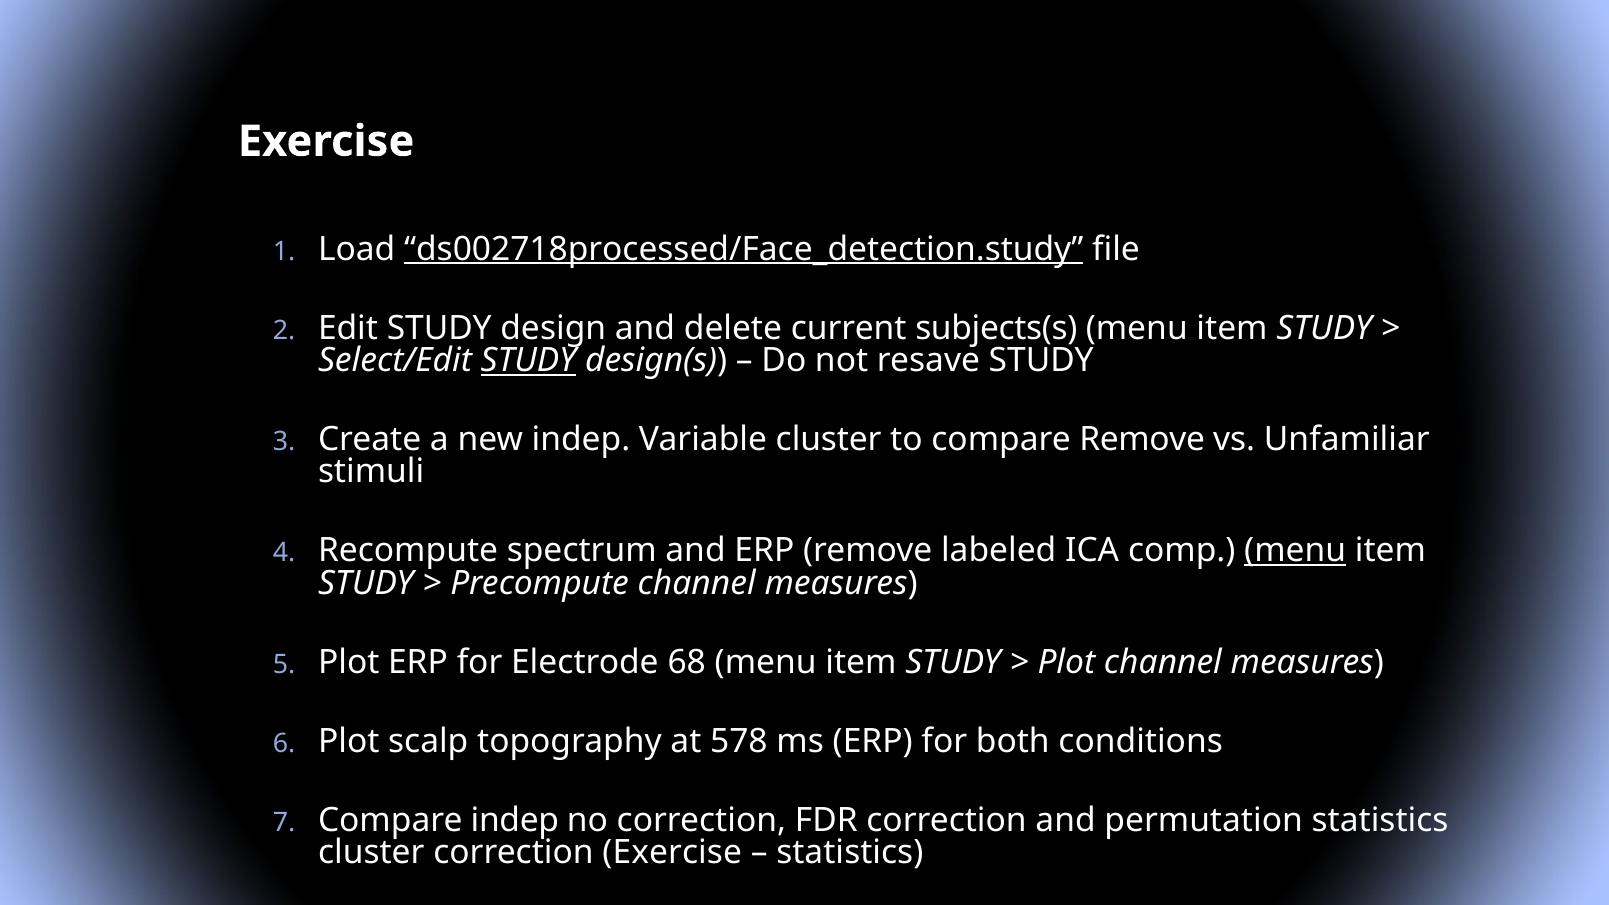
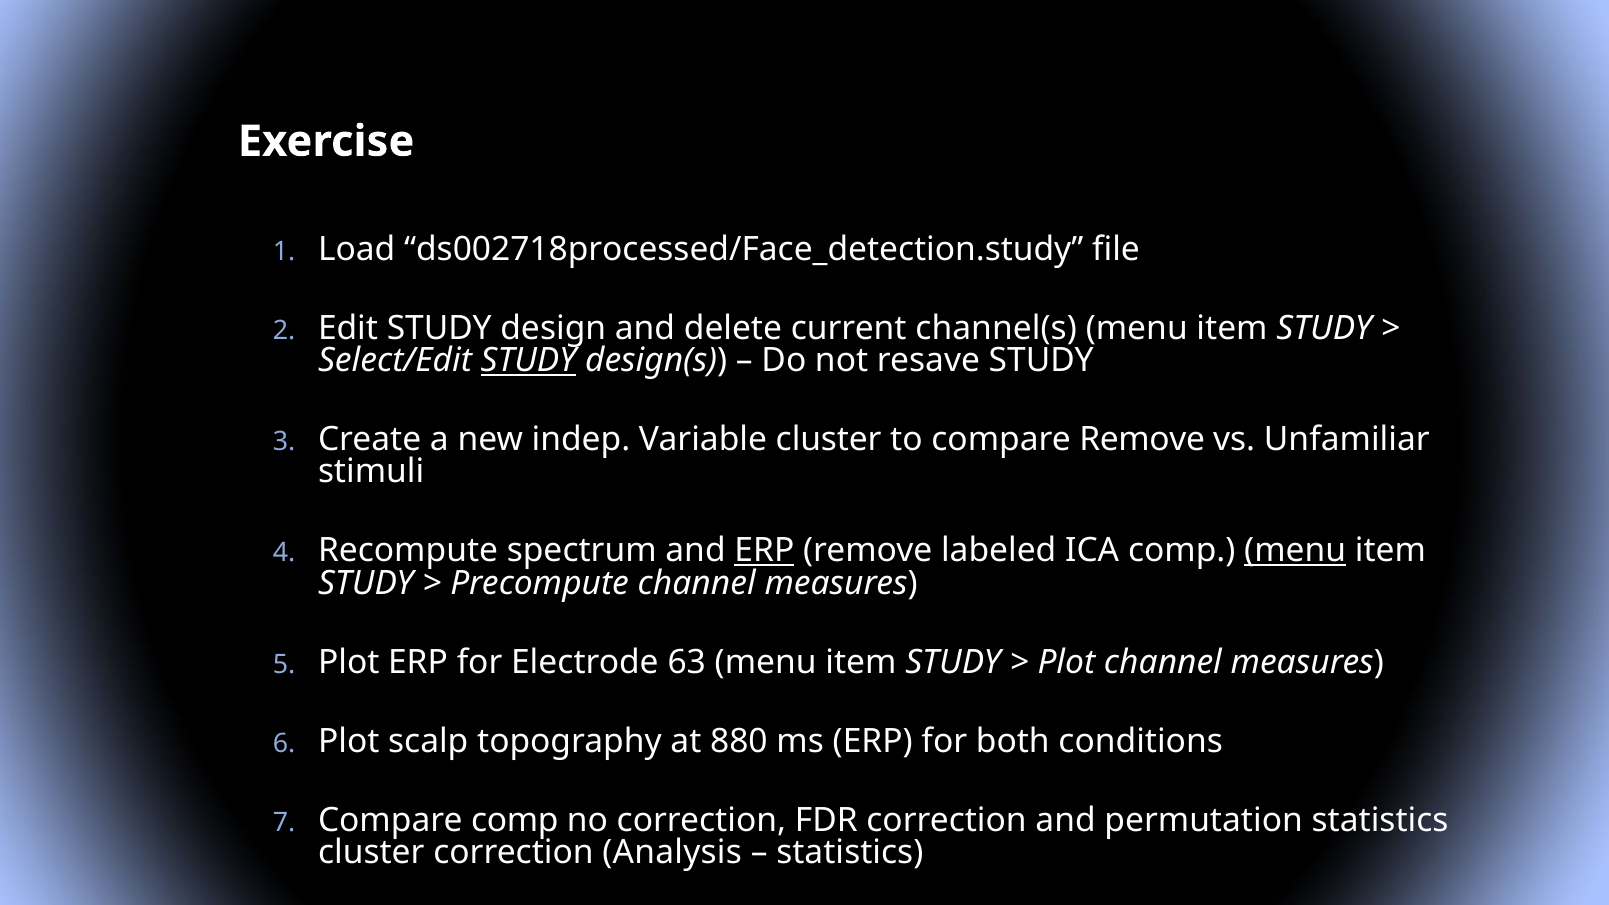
ds002718processed/Face_detection.study underline: present -> none
subjects(s: subjects(s -> channel(s
ERP at (764, 551) underline: none -> present
68: 68 -> 63
578: 578 -> 880
Compare indep: indep -> comp
correction Exercise: Exercise -> Analysis
